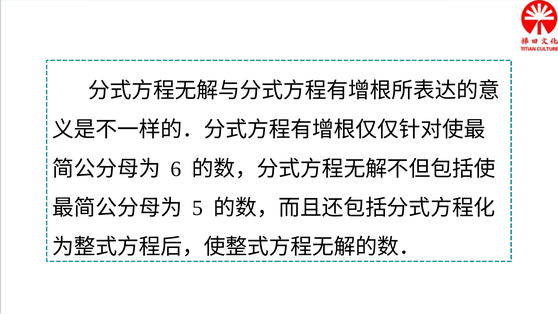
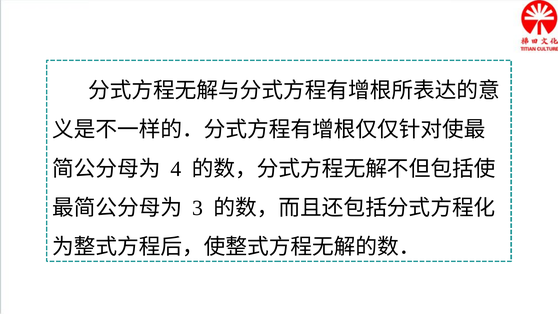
6: 6 -> 4
5: 5 -> 3
